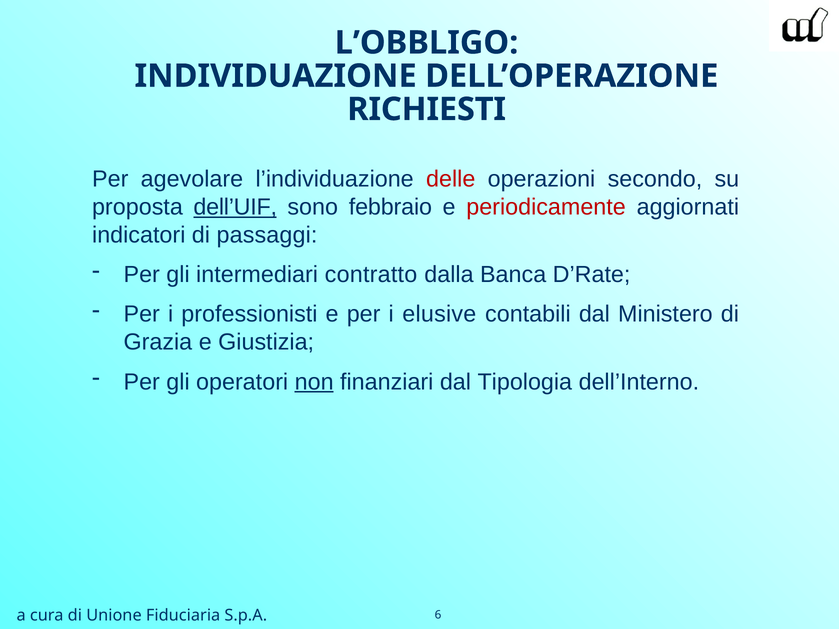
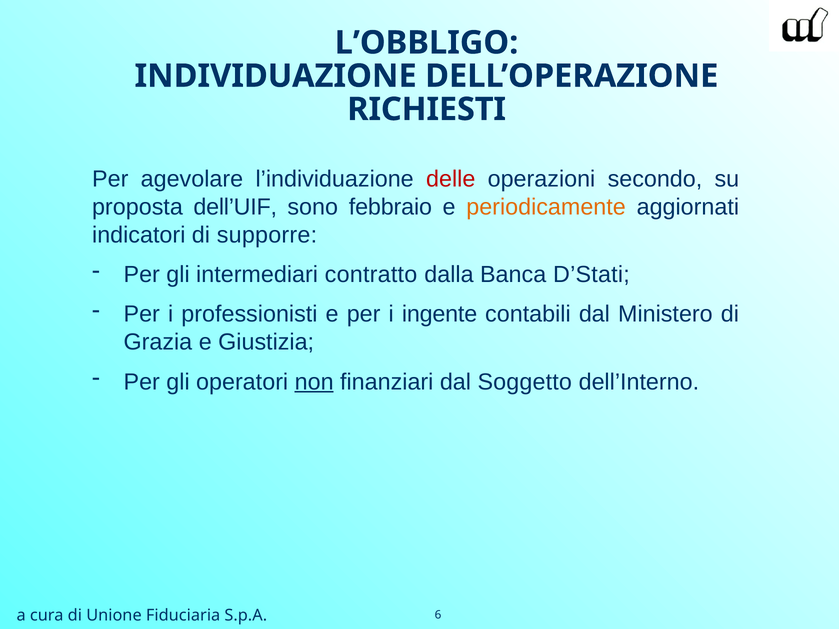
dell’UIF underline: present -> none
periodicamente colour: red -> orange
passaggi: passaggi -> supporre
D’Rate: D’Rate -> D’Stati
elusive: elusive -> ingente
Tipologia: Tipologia -> Soggetto
